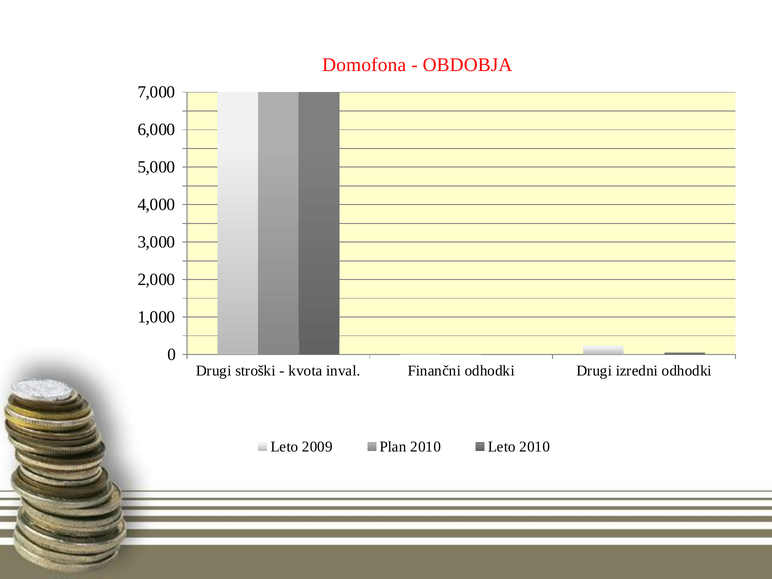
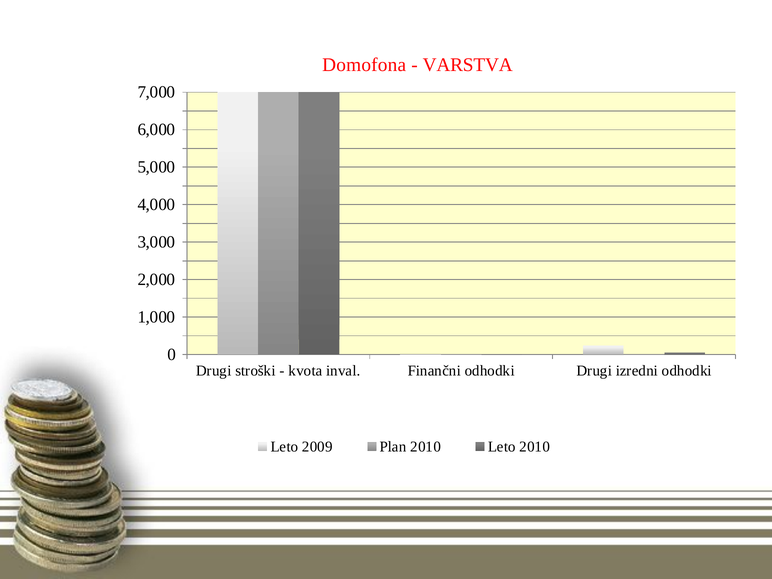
OBDOBJA: OBDOBJA -> VARSTVA
